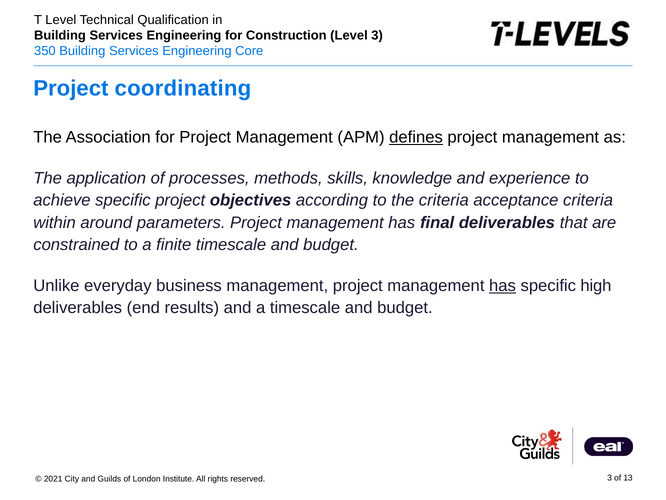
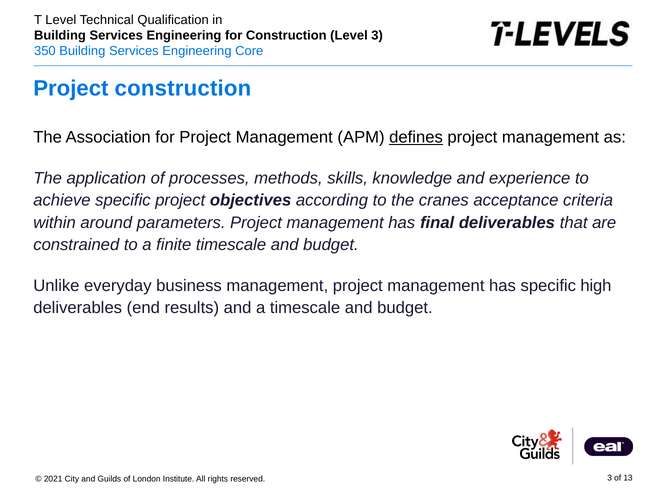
Project coordinating: coordinating -> construction
the criteria: criteria -> cranes
has at (503, 285) underline: present -> none
